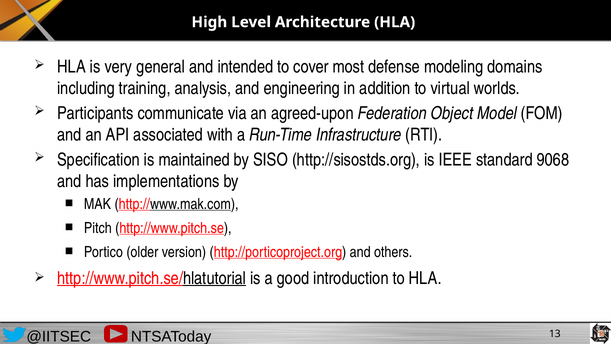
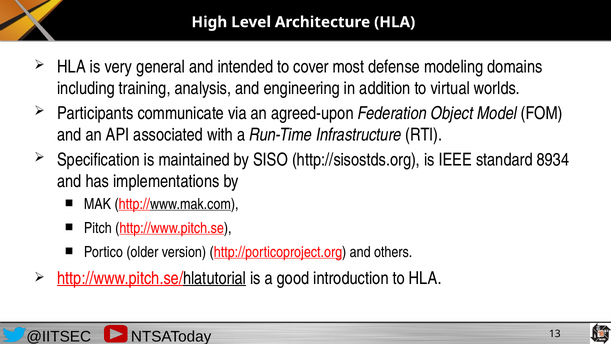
9068: 9068 -> 8934
